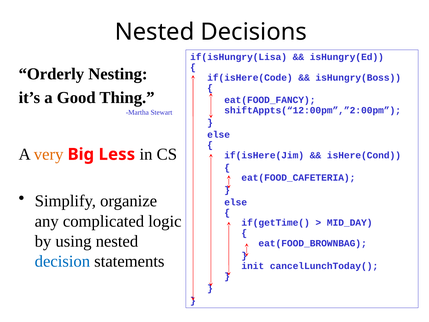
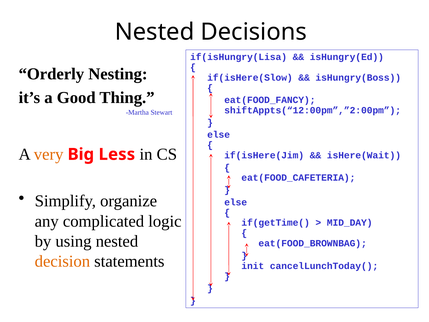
if(isHere(Code: if(isHere(Code -> if(isHere(Slow
isHere(Cond: isHere(Cond -> isHere(Wait
decision colour: blue -> orange
